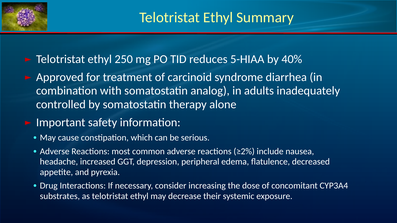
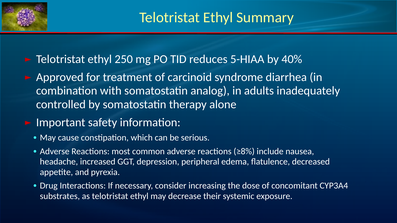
≥2%: ≥2% -> ≥8%
